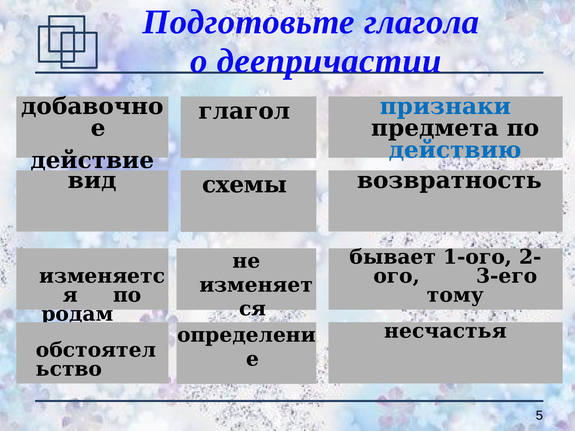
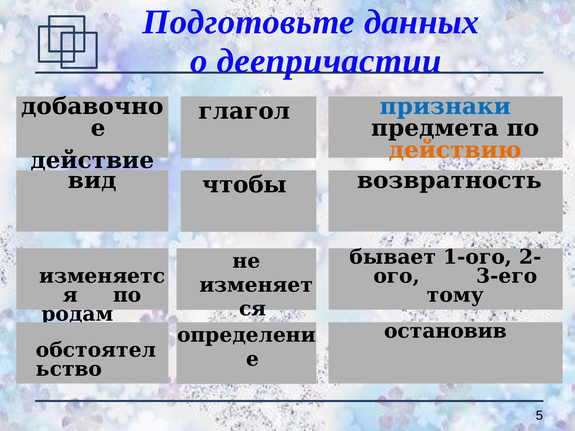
глагола: глагола -> данных
действию colour: blue -> orange
схемы: схемы -> чтобы
несчастья: несчастья -> остановив
